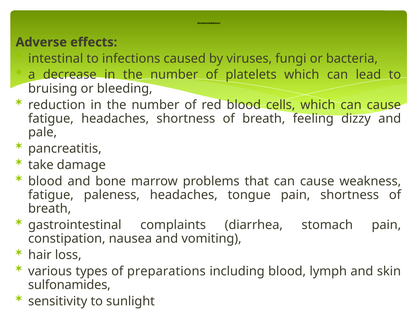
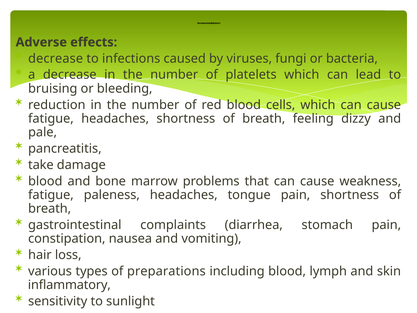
intestinal at (56, 58): intestinal -> decrease
sulfonamides: sulfonamides -> inflammatory
